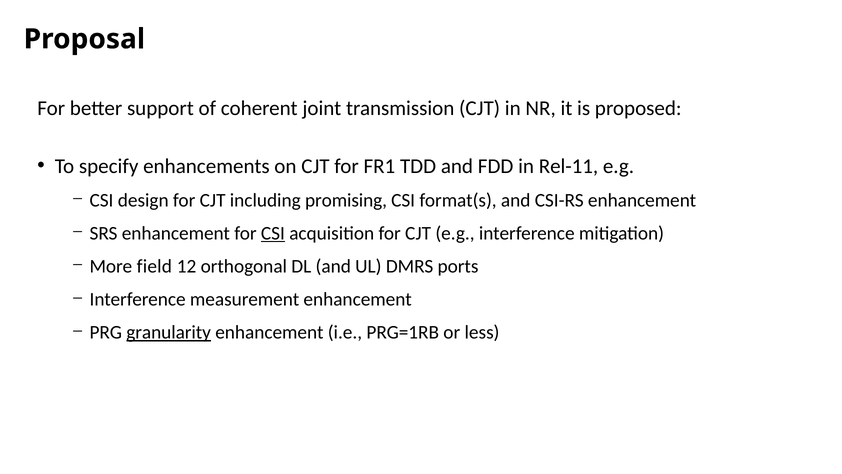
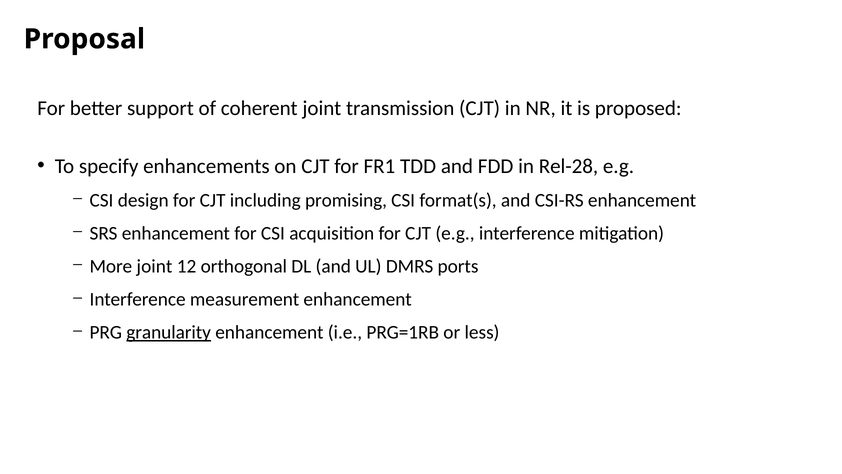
Rel-11: Rel-11 -> Rel-28
CSI at (273, 233) underline: present -> none
More field: field -> joint
